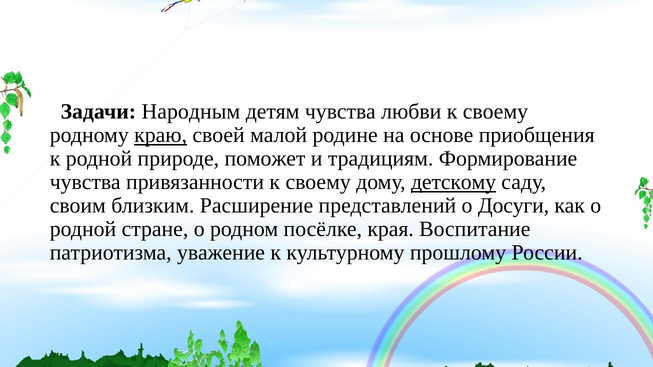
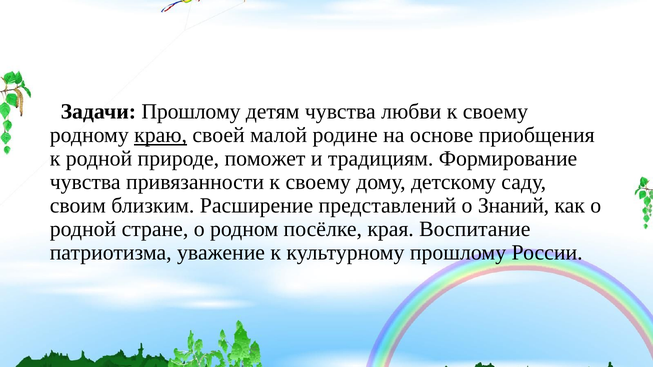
Задачи Народным: Народным -> Прошлому
детскому underline: present -> none
Досуги: Досуги -> Знаний
